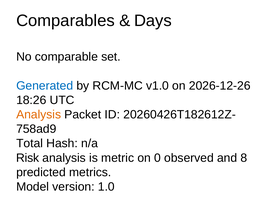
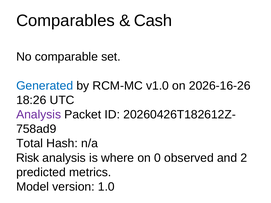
Days: Days -> Cash
2026-12-26: 2026-12-26 -> 2026-16-26
Analysis at (39, 115) colour: orange -> purple
metric: metric -> where
8: 8 -> 2
